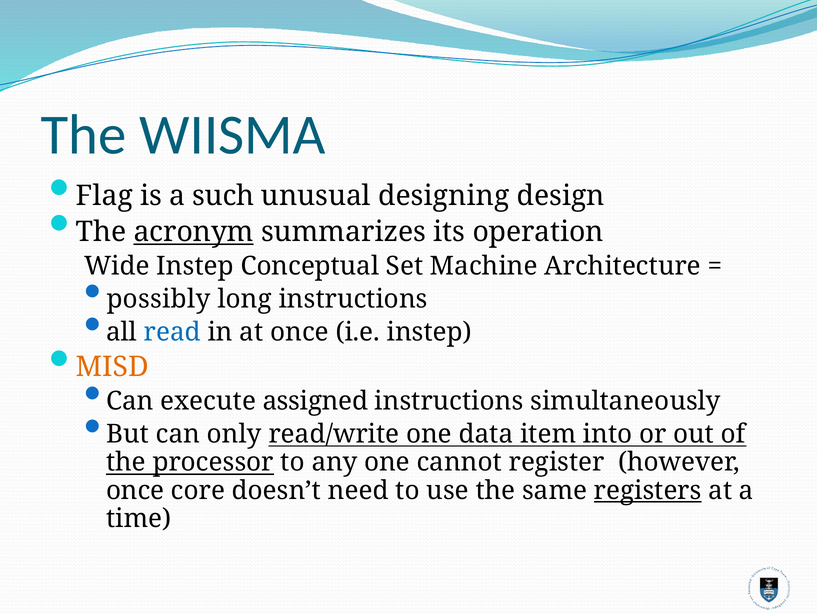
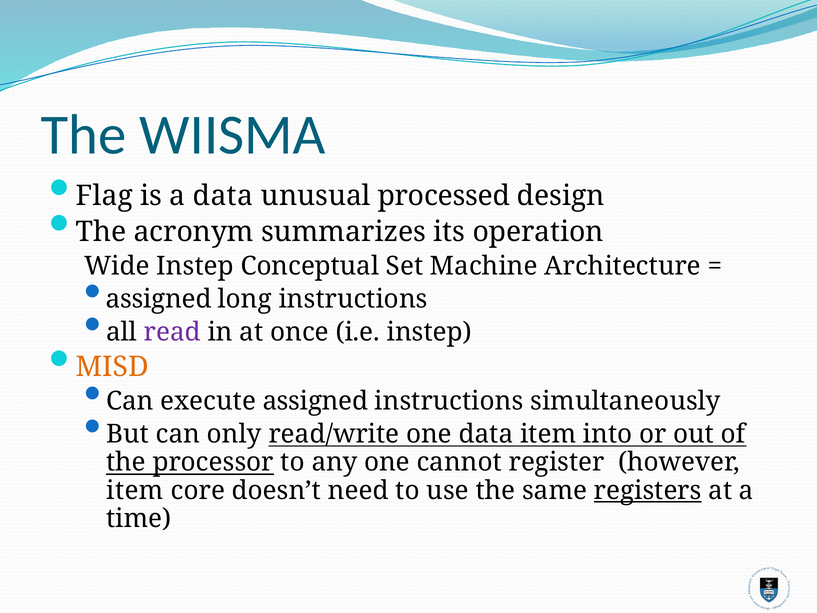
a such: such -> data
designing: designing -> processed
acronym underline: present -> none
possibly at (158, 299): possibly -> assigned
read colour: blue -> purple
once at (135, 490): once -> item
